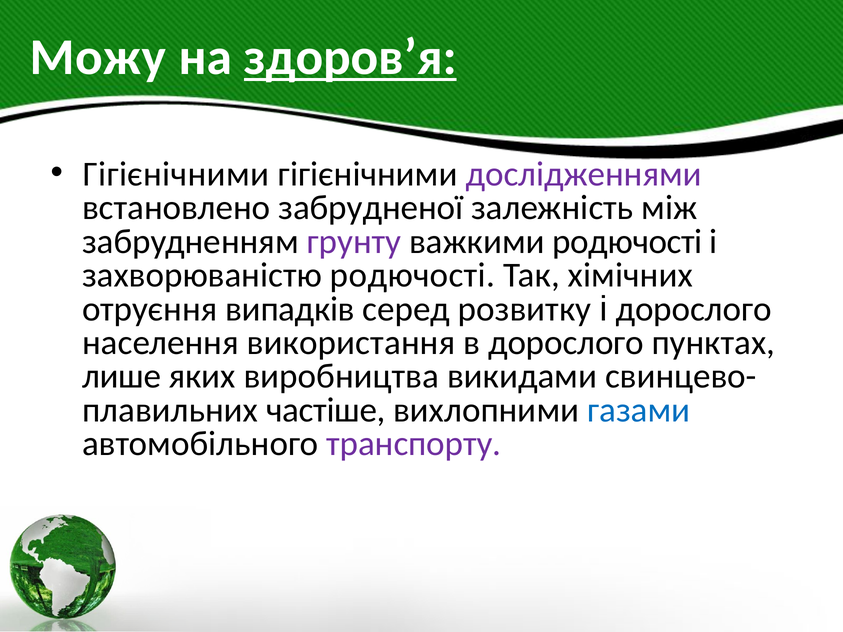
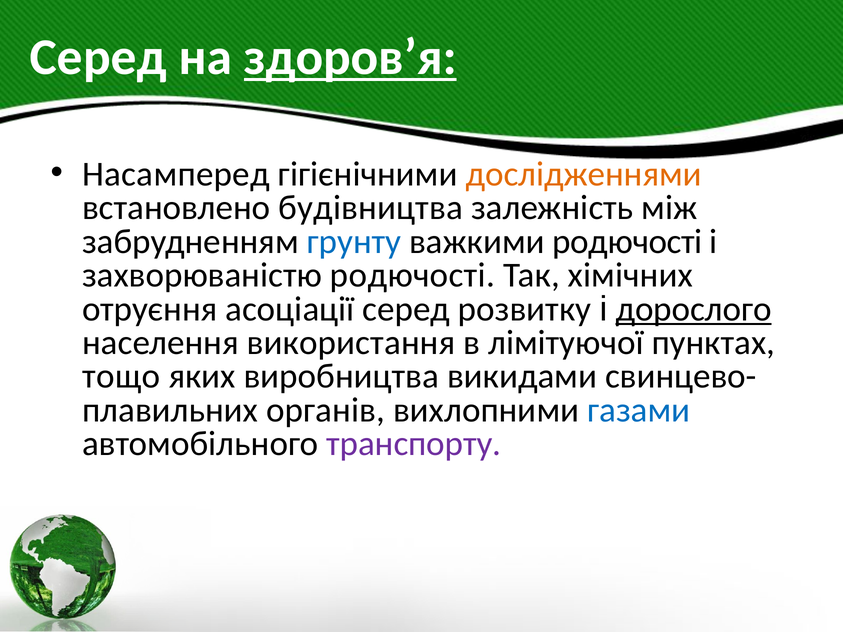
Можу at (98, 57): Можу -> Серед
Гігієнічними at (176, 174): Гігієнічними -> Насамперед
дослідженнями colour: purple -> orange
забрудненої: забрудненої -> будівництва
грунту colour: purple -> blue
випадків: випадків -> асоціації
дорослого at (694, 309) underline: none -> present
в дорослого: дорослого -> лімітуючої
лише: лише -> тощо
частіше: частіше -> органів
